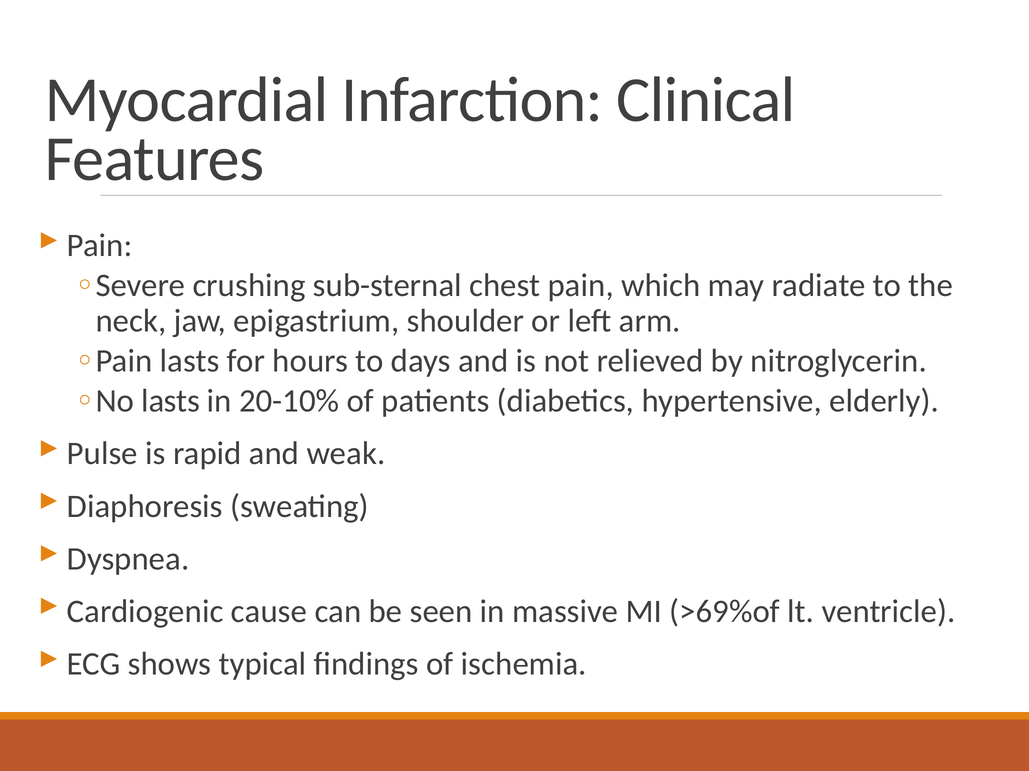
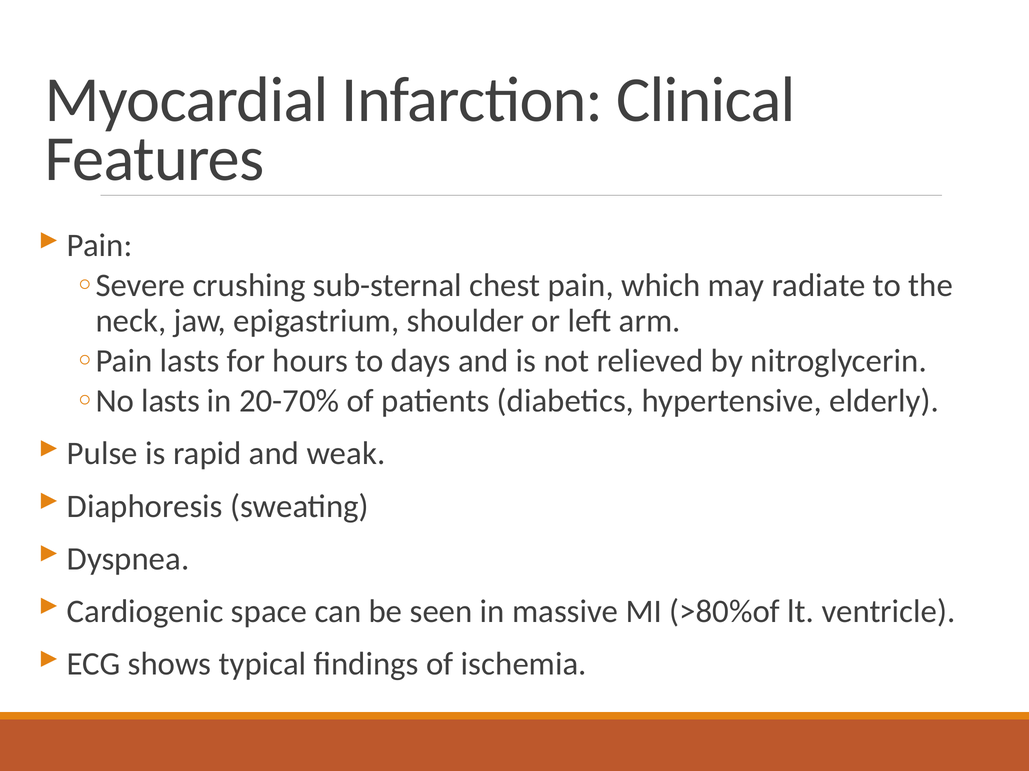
20-10%: 20-10% -> 20-70%
cause: cause -> space
>69%of: >69%of -> >80%of
